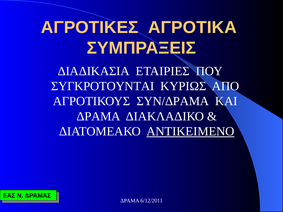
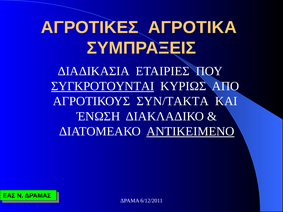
ΣΥΓΚΡΟΤΟΥΝΤΑΙ underline: none -> present
ΣΥΝ/ΔΡΑΜΑ: ΣΥΝ/ΔΡΑΜΑ -> ΣΥΝ/ΤΑΚΤΑ
ΔΡΑΜΑ at (98, 116): ΔΡΑΜΑ -> ΈΝΩΣΗ
